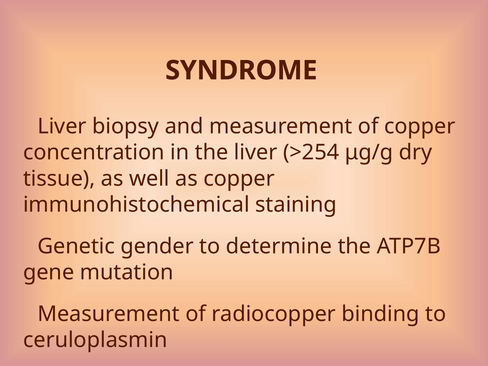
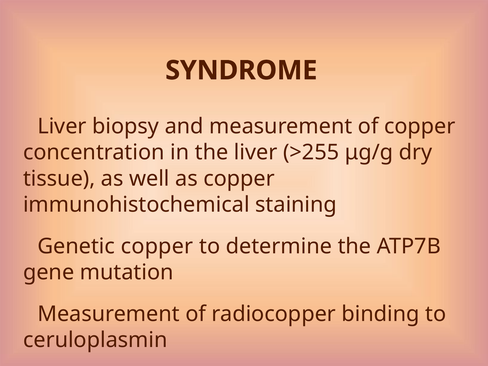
>254: >254 -> >255
Genetic gender: gender -> copper
